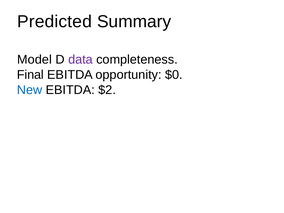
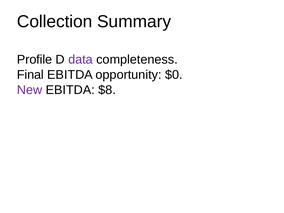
Predicted: Predicted -> Collection
Model: Model -> Profile
New colour: blue -> purple
$2: $2 -> $8
